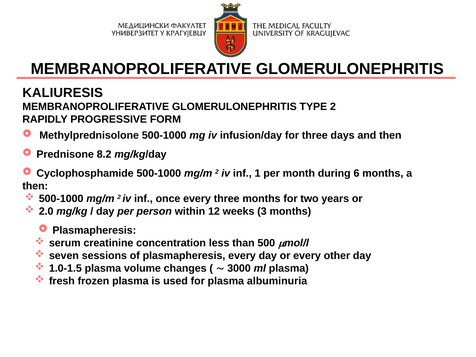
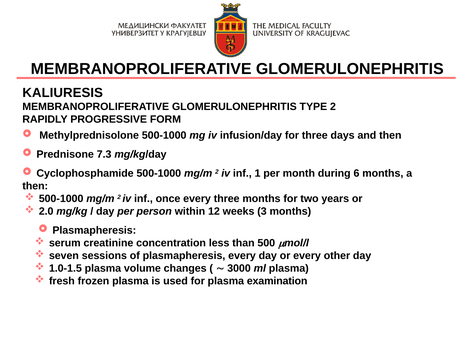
8.2: 8.2 -> 7.3
albuminuria: albuminuria -> examination
